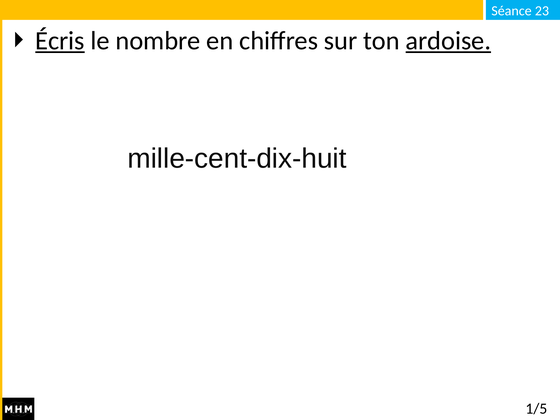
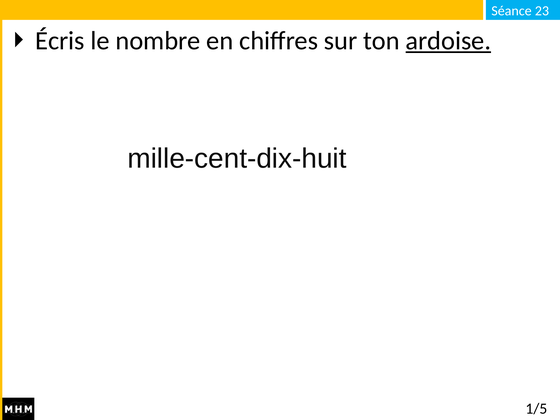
Écris underline: present -> none
